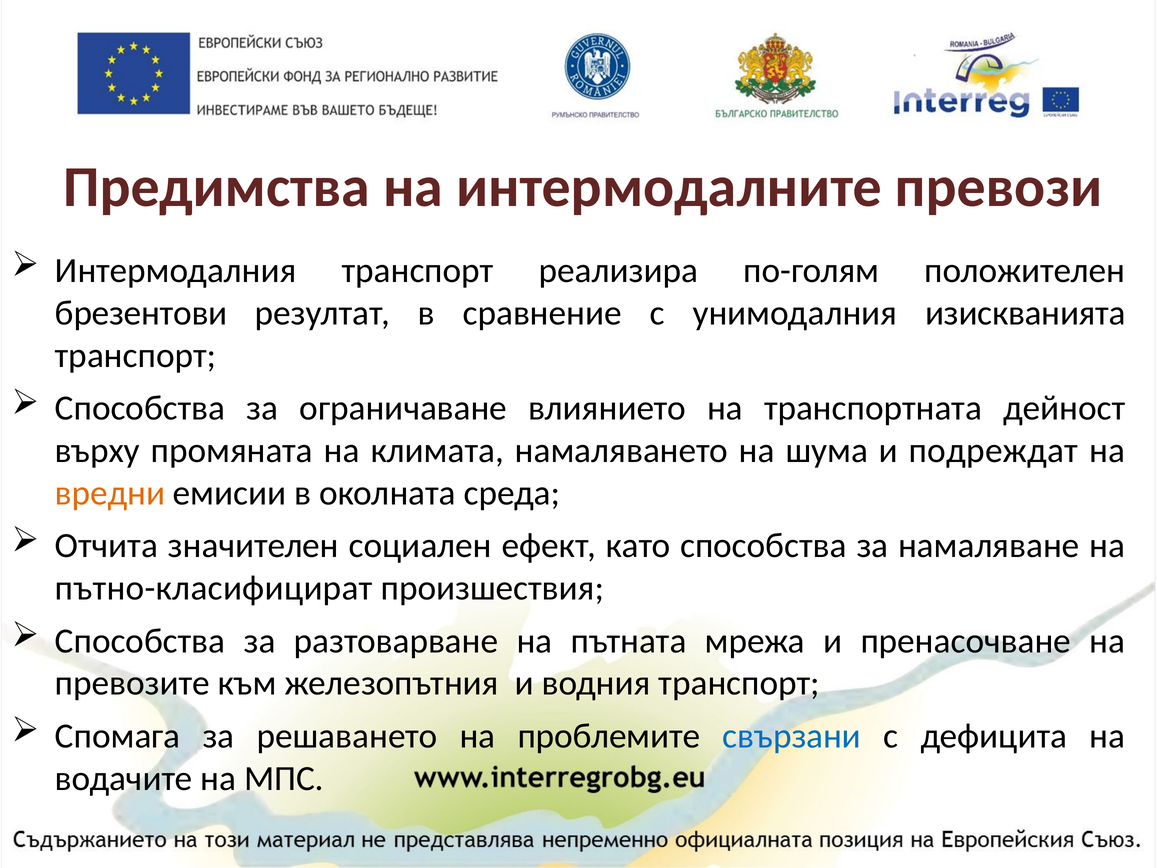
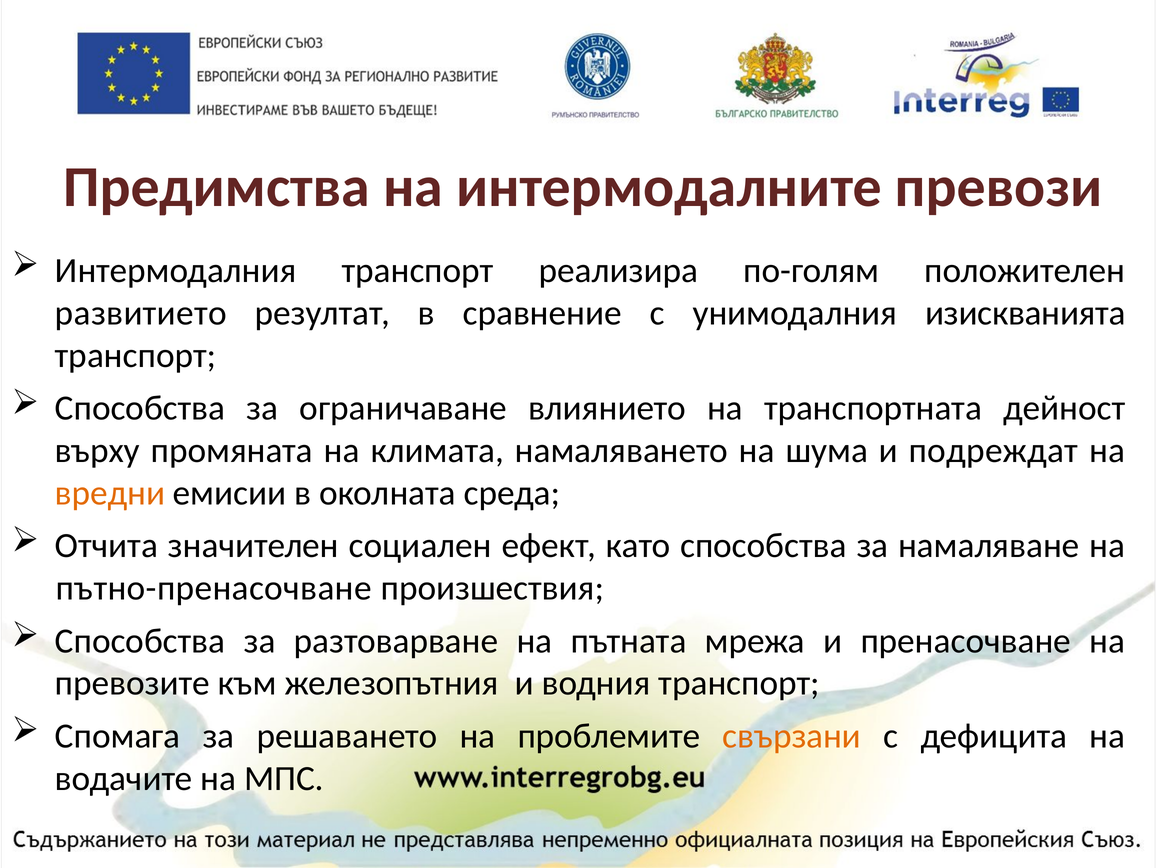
брезентови: брезентови -> развитието
пътно-класифицират: пътно-класифицират -> пътно-пренасочване
свързани colour: blue -> orange
